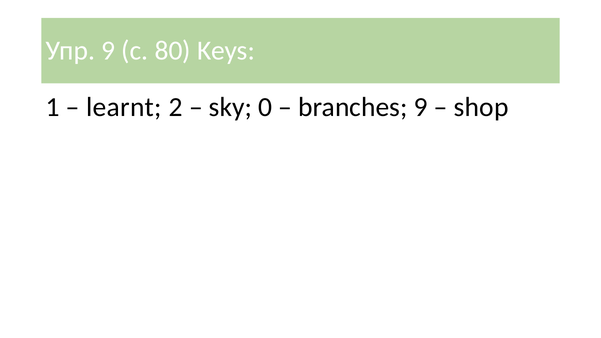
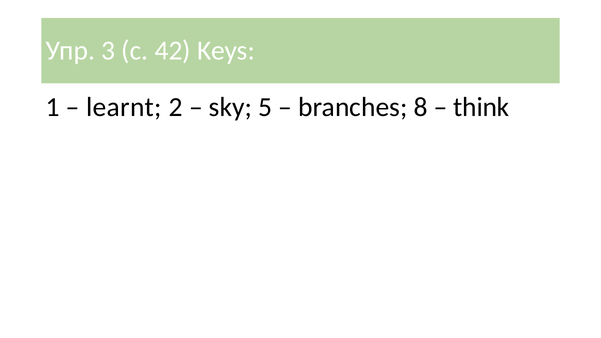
Упр 9: 9 -> 3
80: 80 -> 42
0: 0 -> 5
branches 9: 9 -> 8
shop: shop -> think
